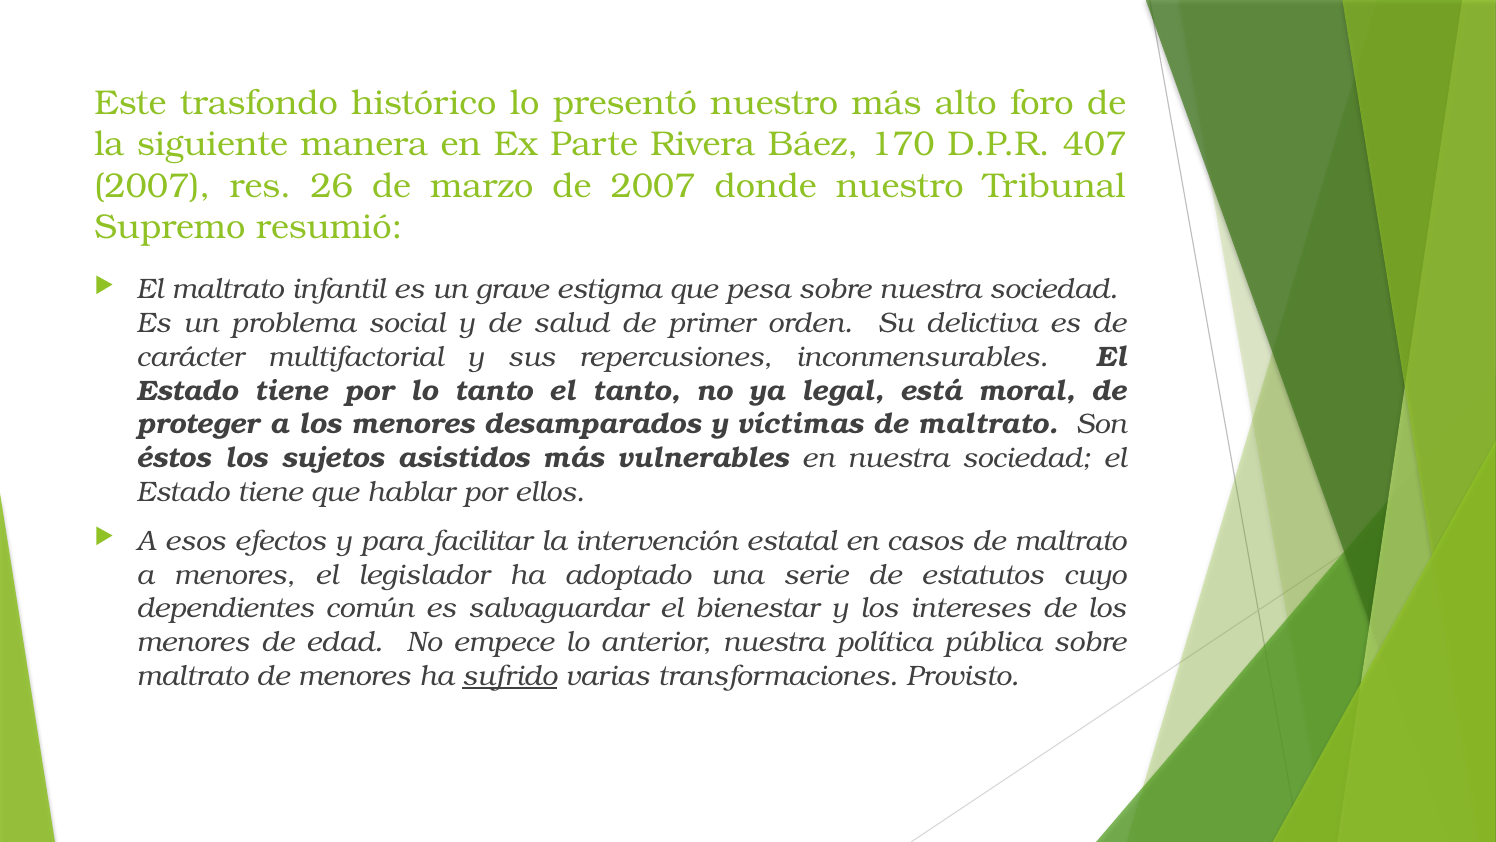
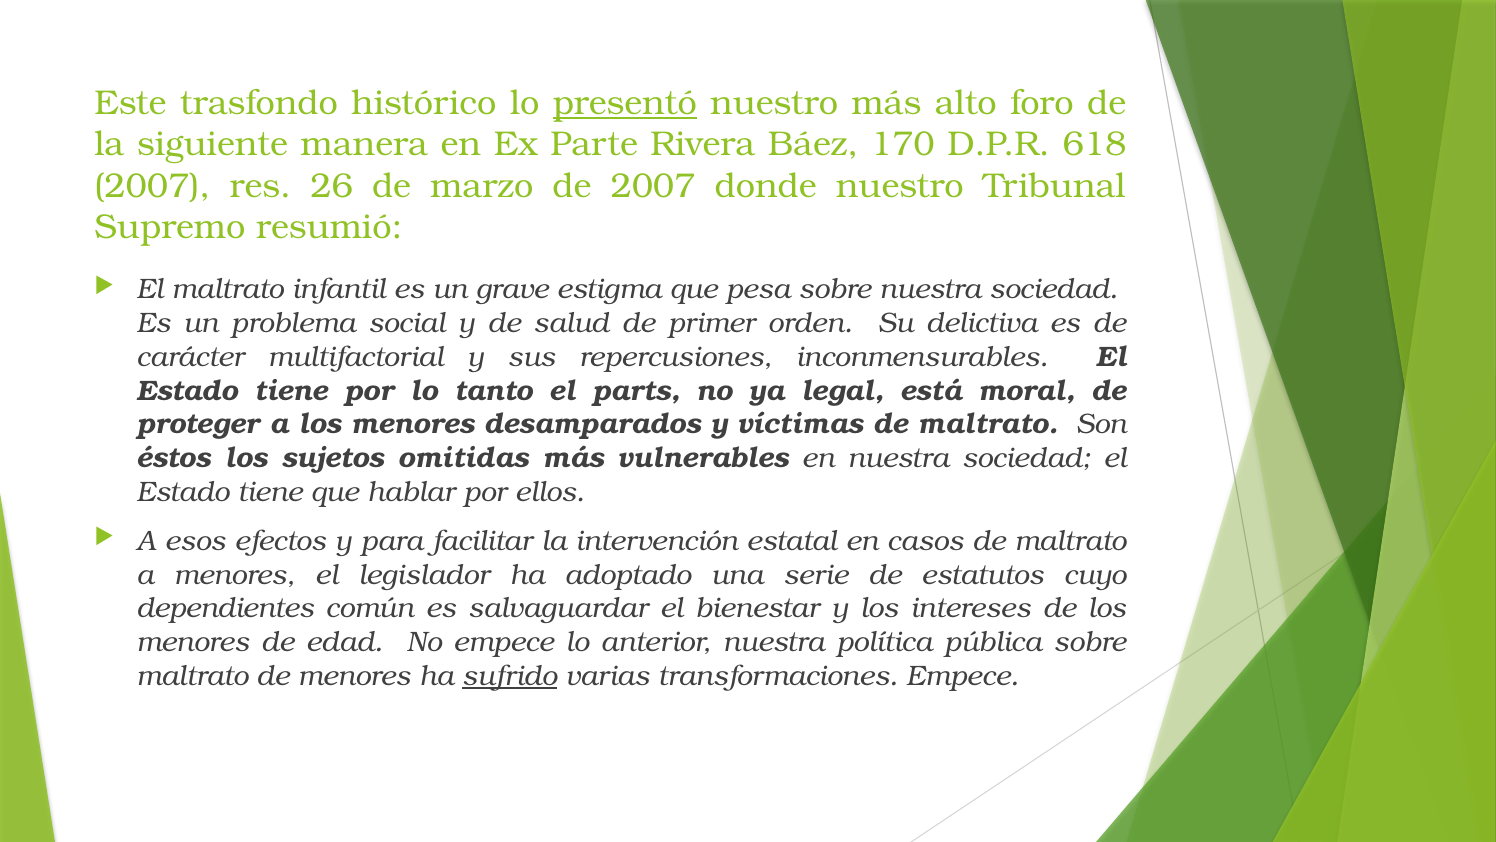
presentó underline: none -> present
407: 407 -> 618
el tanto: tanto -> parts
asistidos: asistidos -> omitidas
transformaciones Provisto: Provisto -> Empece
